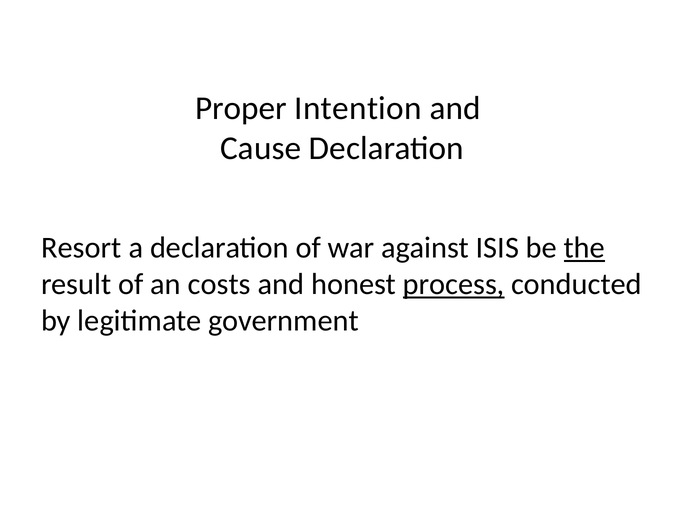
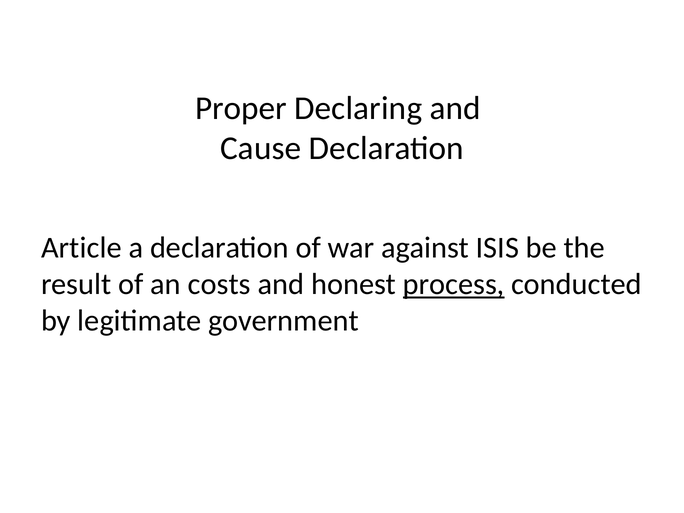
Intention: Intention -> Declaring
Resort: Resort -> Article
the underline: present -> none
